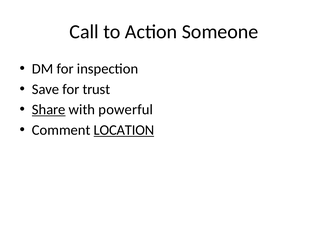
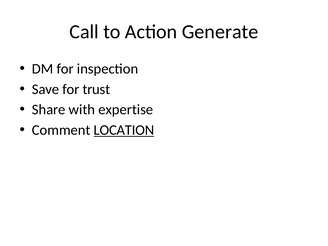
Someone: Someone -> Generate
Share underline: present -> none
powerful: powerful -> expertise
